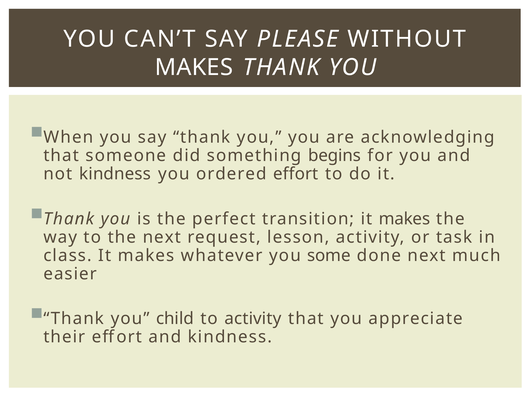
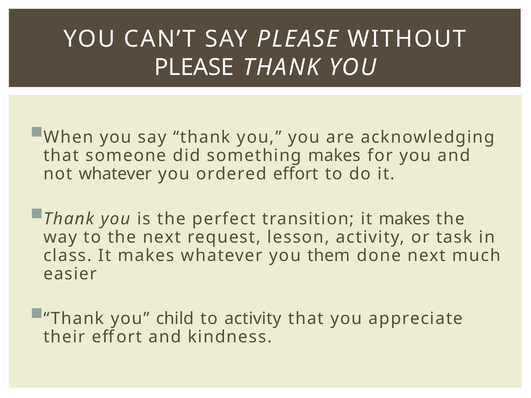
MAKES at (194, 67): MAKES -> PLEASE
something begins: begins -> makes
not kindness: kindness -> whatever
some: some -> them
